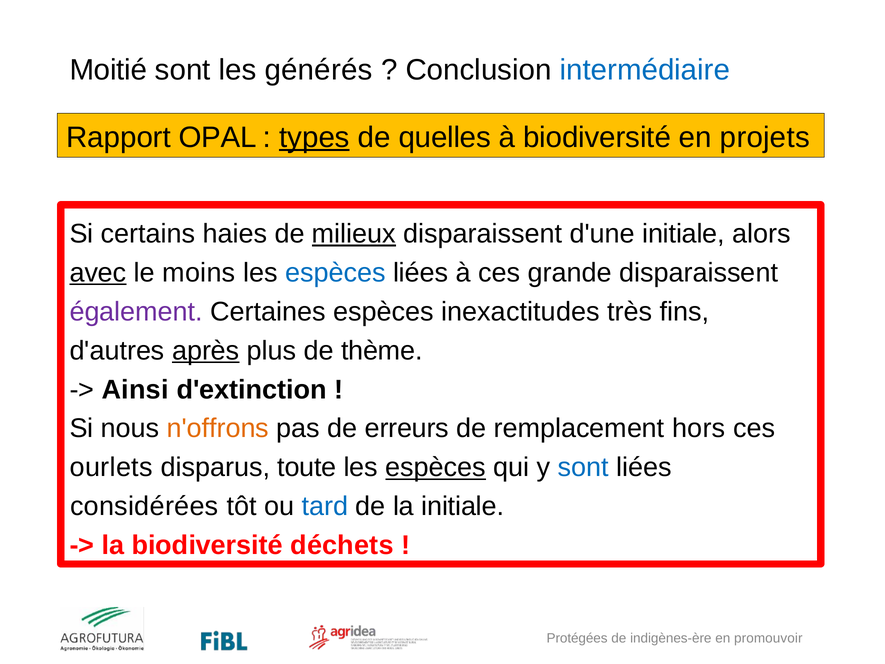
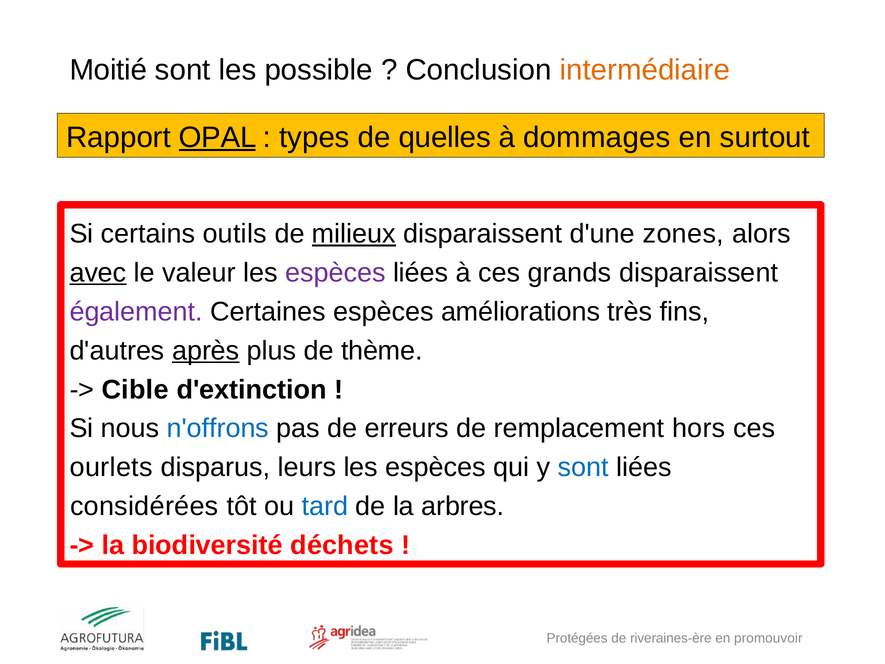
générés: générés -> possible
intermédiaire colour: blue -> orange
OPAL underline: none -> present
types underline: present -> none
à biodiversité: biodiversité -> dommages
projets: projets -> surtout
haies: haies -> outils
d'une initiale: initiale -> zones
moins: moins -> valeur
espèces at (335, 273) colour: blue -> purple
grande: grande -> grands
inexactitudes: inexactitudes -> améliorations
Ainsi: Ainsi -> Cible
n'offrons colour: orange -> blue
toute: toute -> leurs
espèces at (436, 467) underline: present -> none
la initiale: initiale -> arbres
indigènes-ère: indigènes-ère -> riveraines-ère
